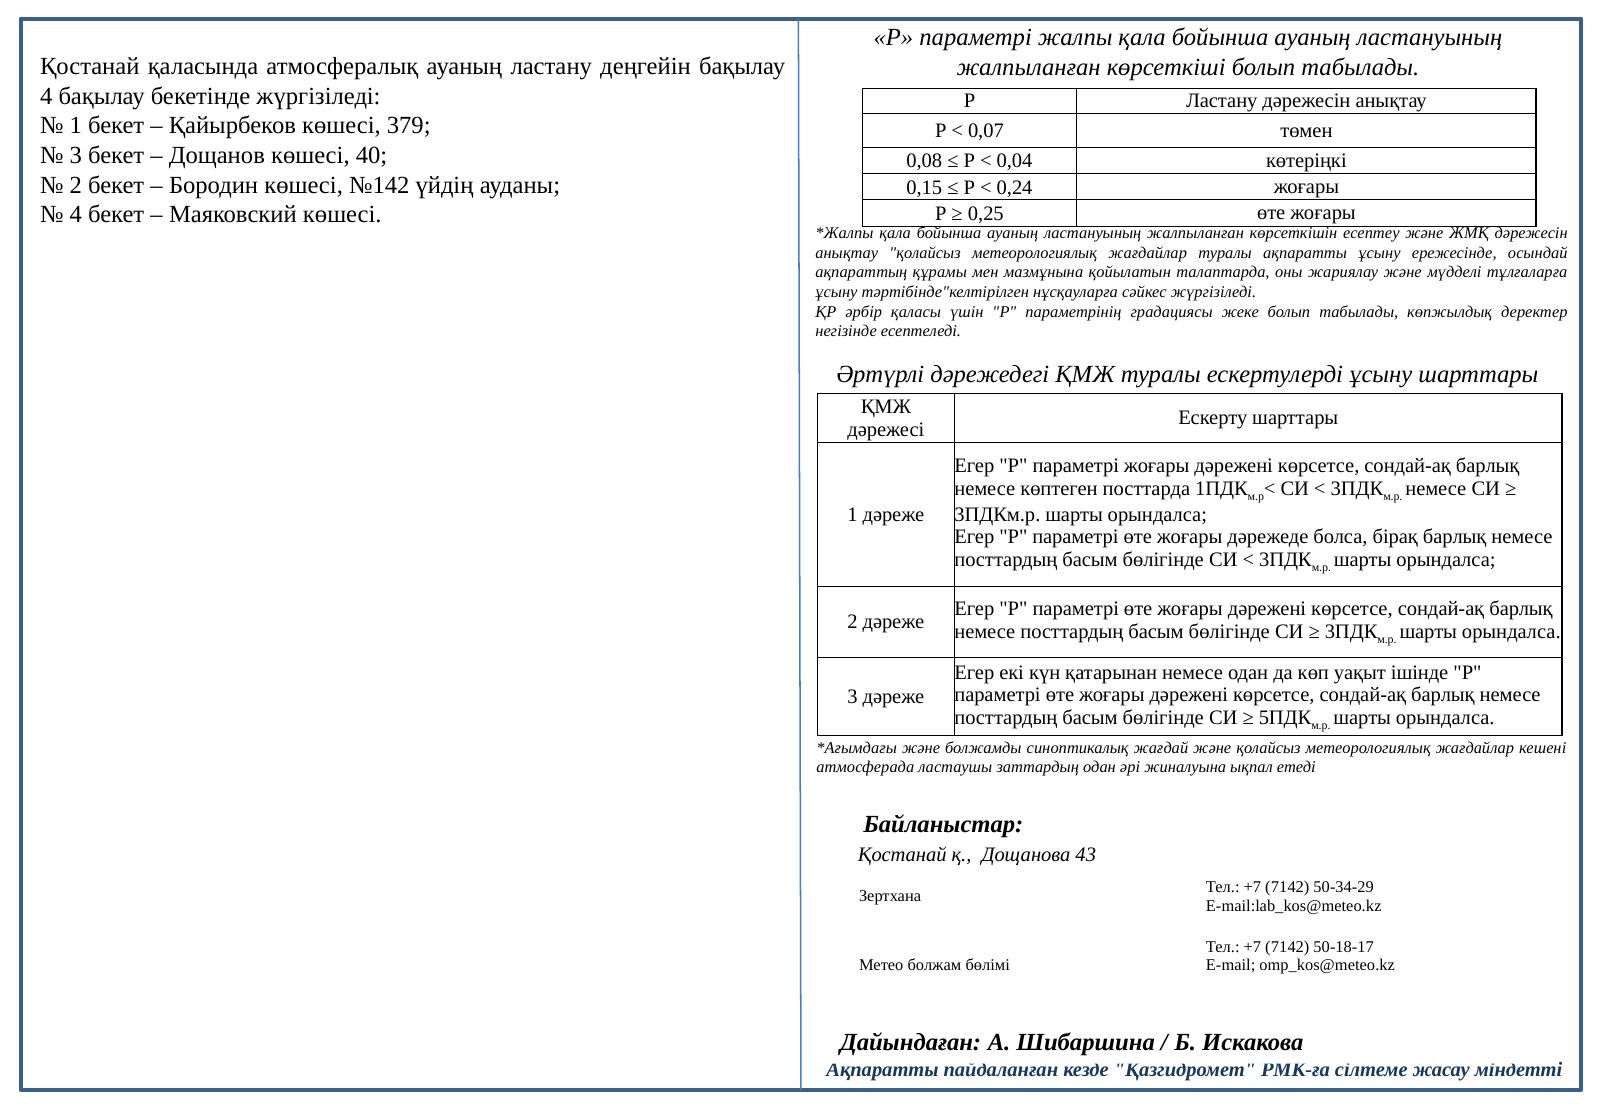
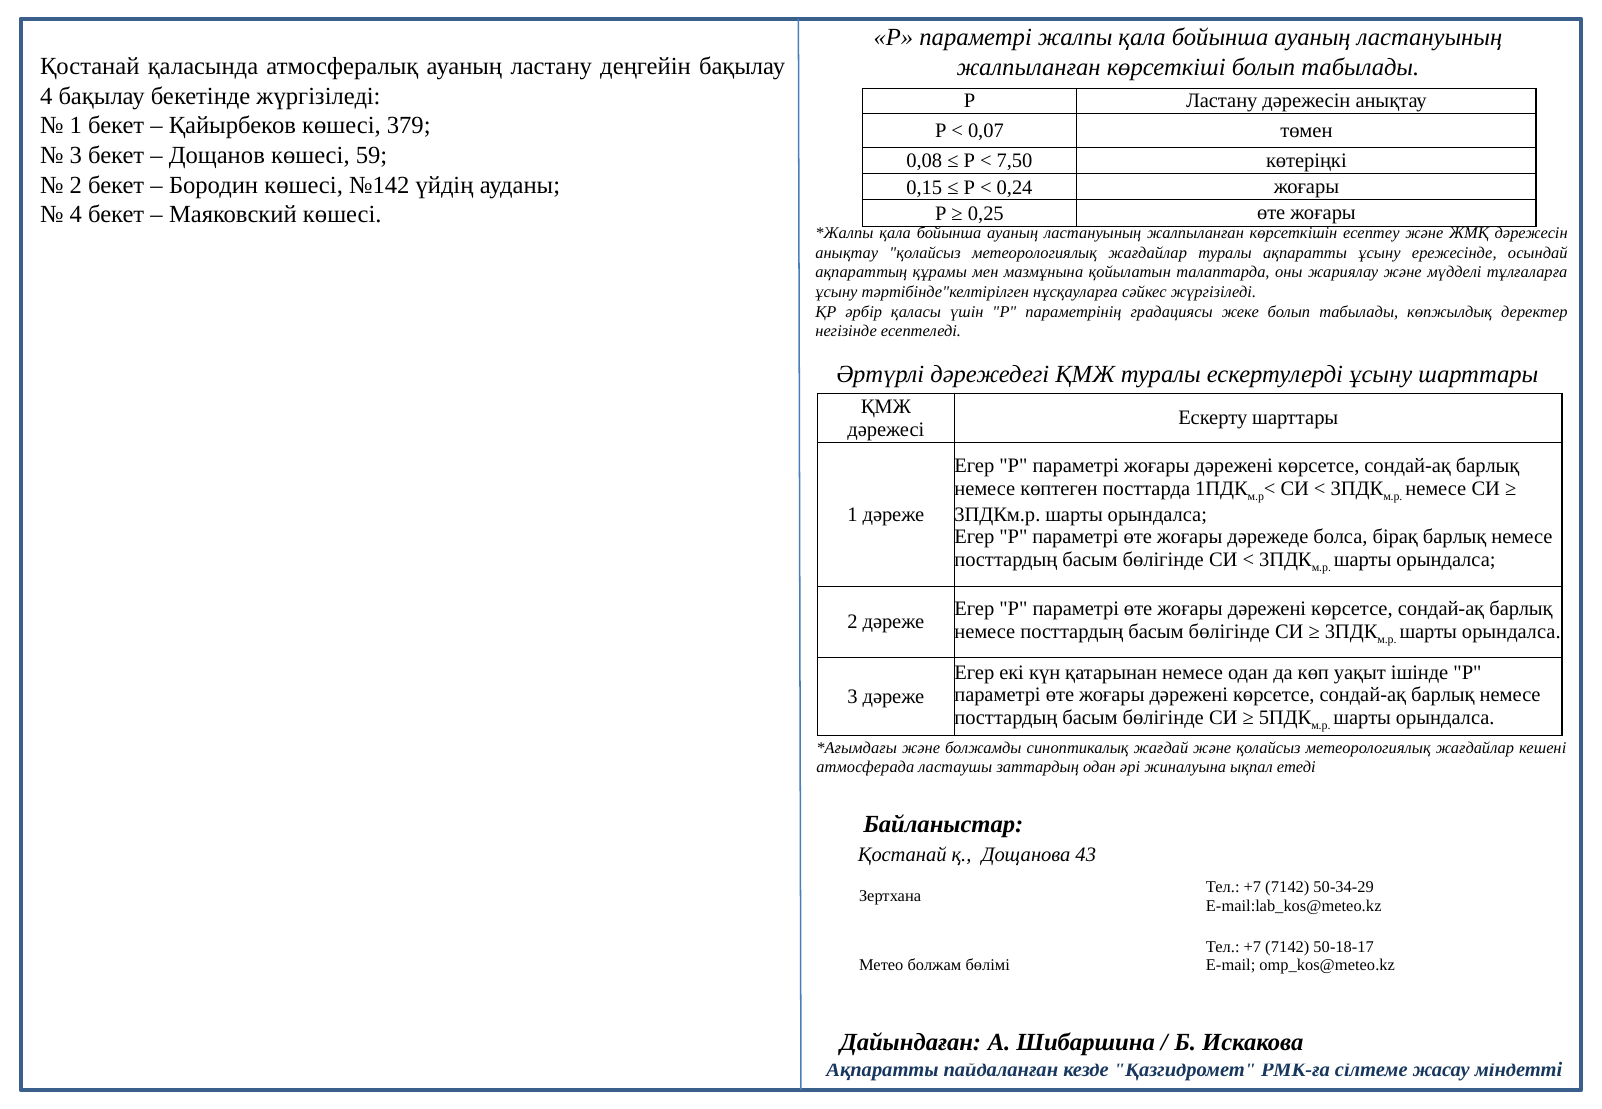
40: 40 -> 59
0,04: 0,04 -> 7,50
